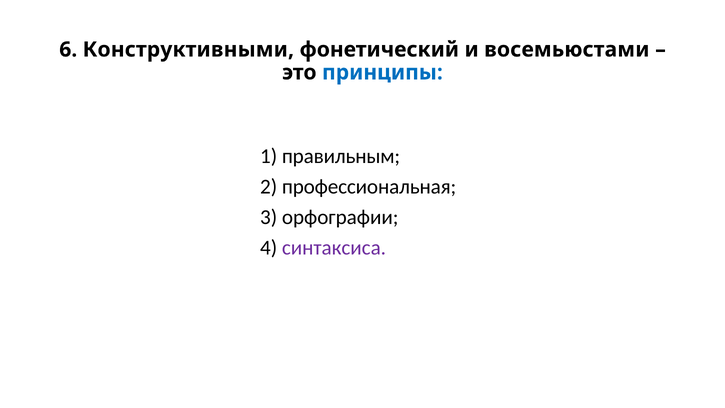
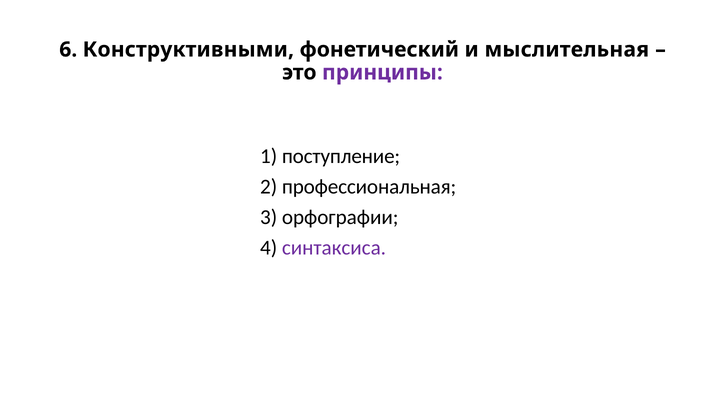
восемьюстами: восемьюстами -> мыслительная
принципы colour: blue -> purple
правильным: правильным -> поступление
